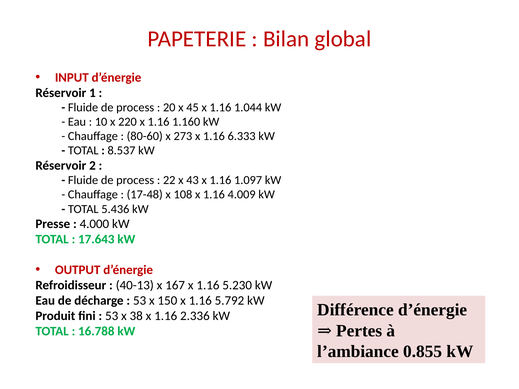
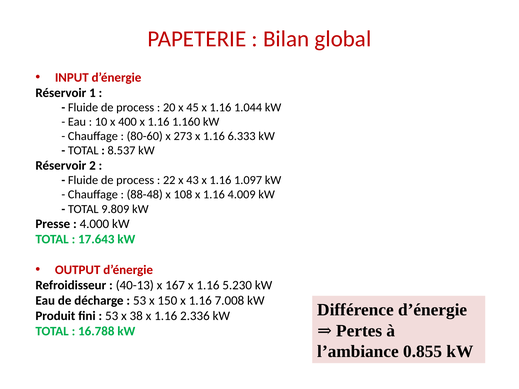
220: 220 -> 400
17-48: 17-48 -> 88-48
5.436: 5.436 -> 9.809
5.792: 5.792 -> 7.008
